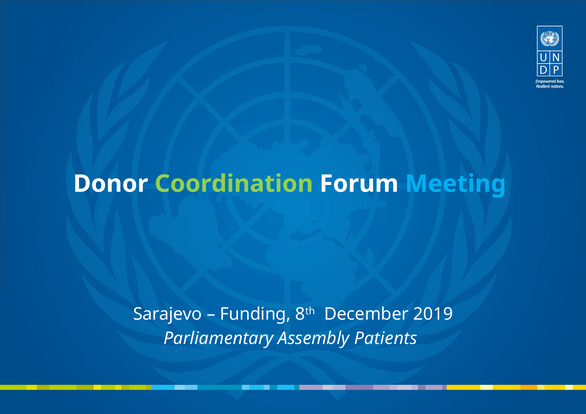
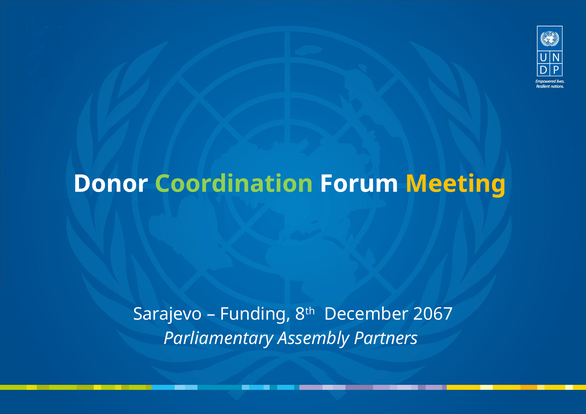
Meeting colour: light blue -> yellow
2019: 2019 -> 2067
Patients: Patients -> Partners
